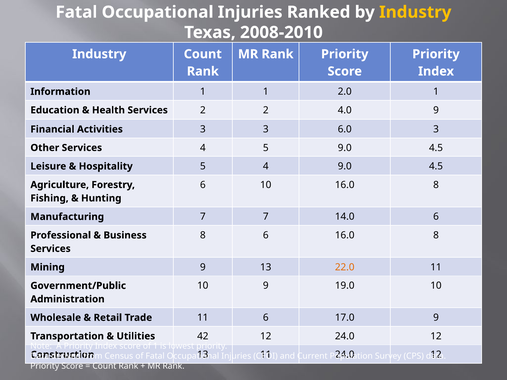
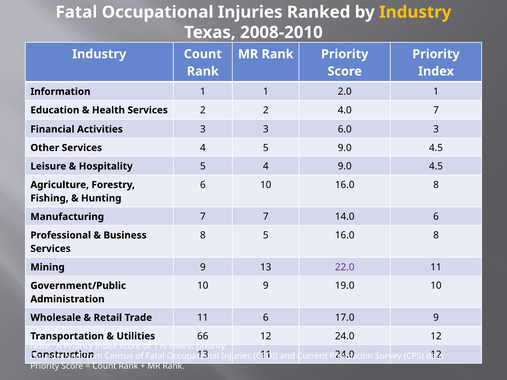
4.0 9: 9 -> 7
8 6: 6 -> 5
22.0 colour: orange -> purple
42: 42 -> 66
